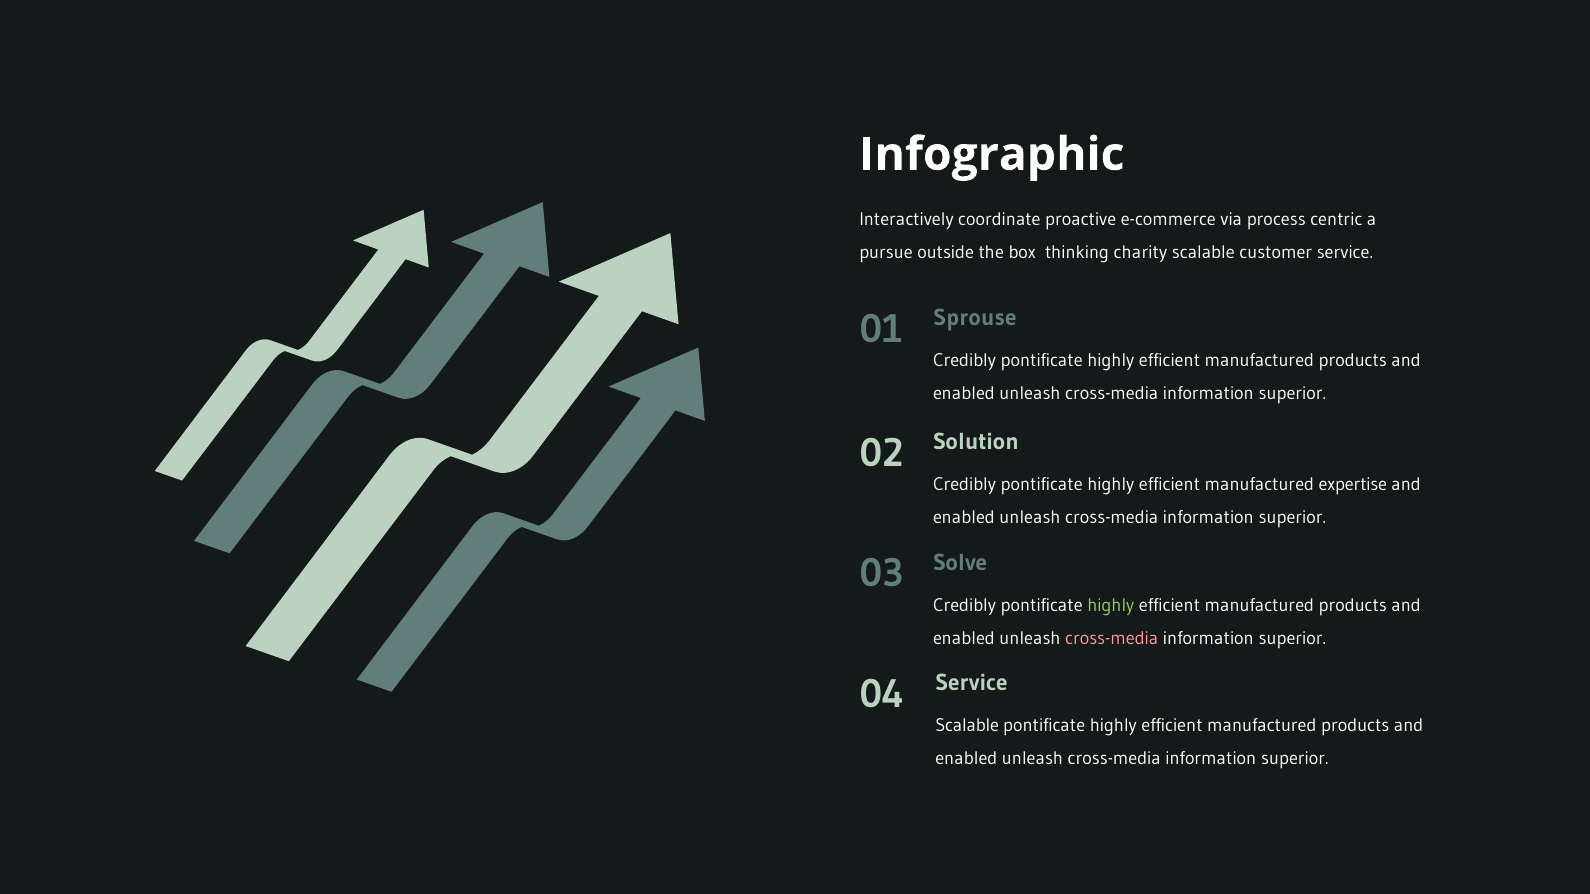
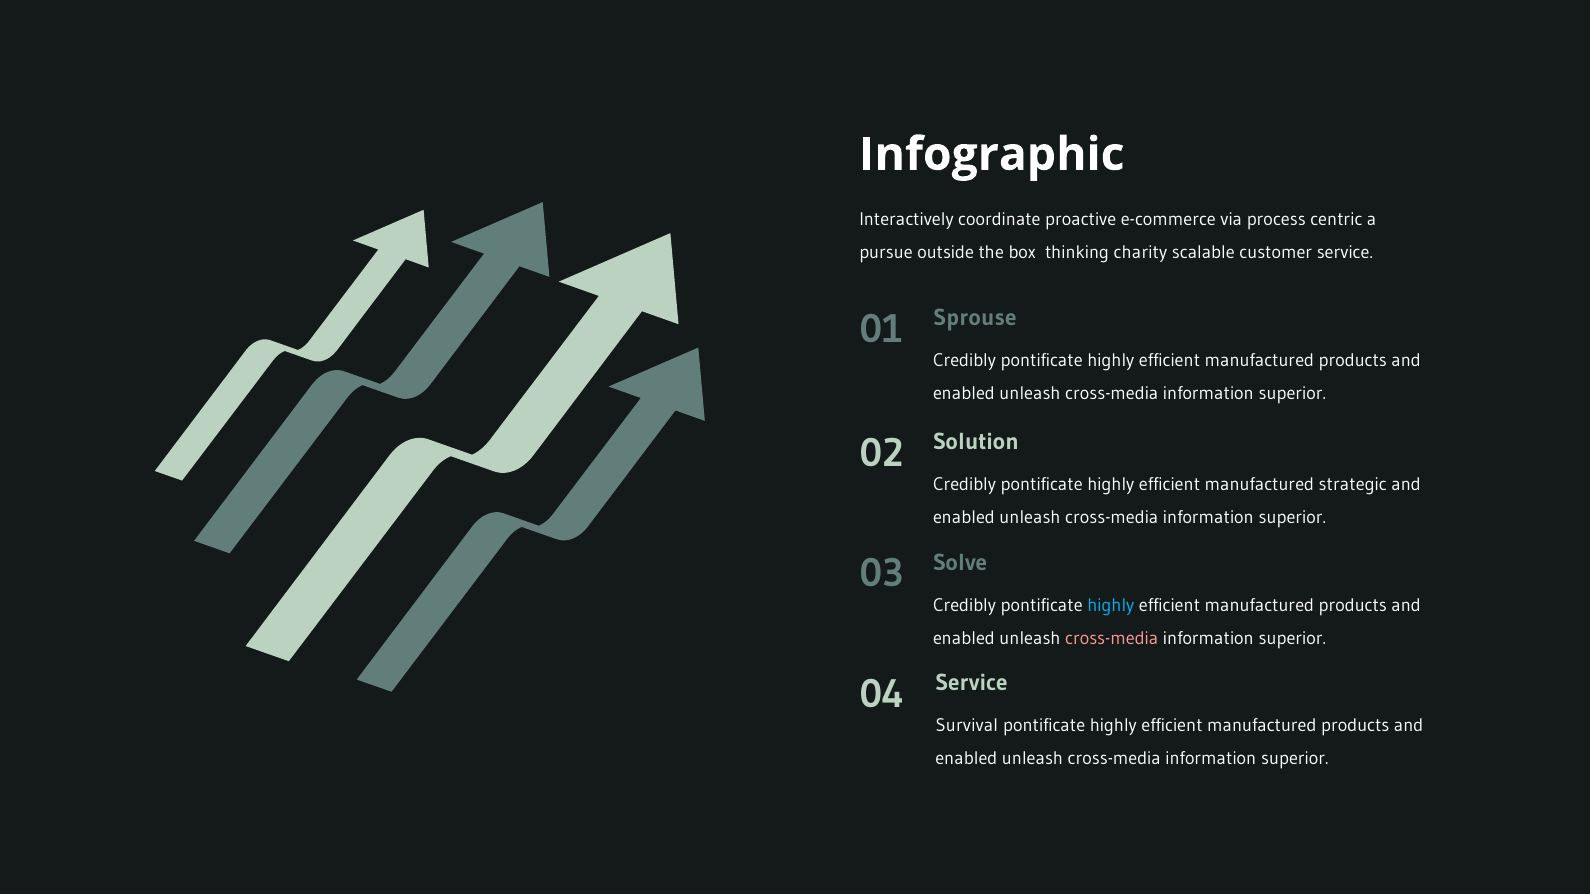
expertise: expertise -> strategic
highly at (1111, 606) colour: light green -> light blue
Scalable at (967, 726): Scalable -> Survival
